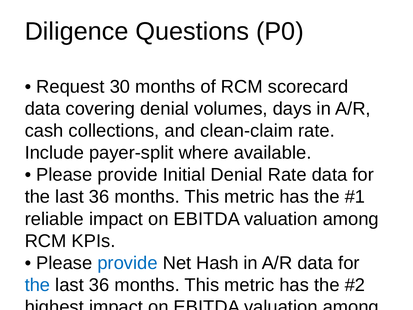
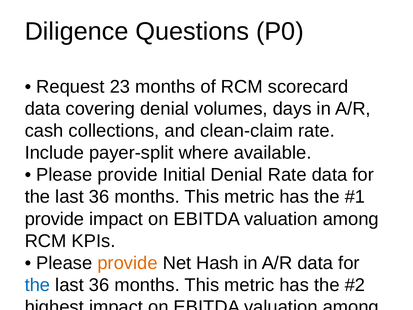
30: 30 -> 23
reliable at (54, 219): reliable -> provide
provide at (128, 263) colour: blue -> orange
